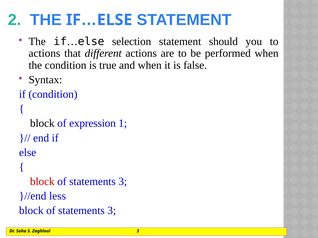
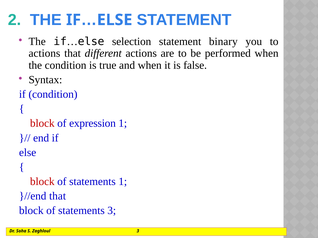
should: should -> binary
block at (42, 124) colour: black -> red
3 at (123, 182): 3 -> 1
}//end less: less -> that
